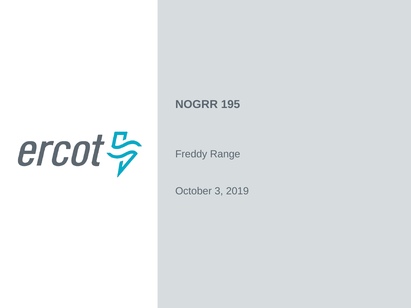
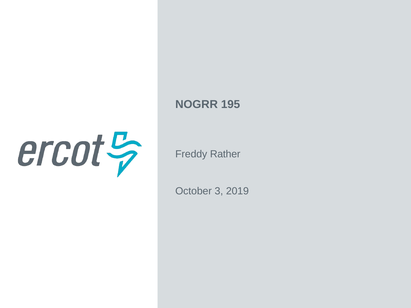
Range: Range -> Rather
